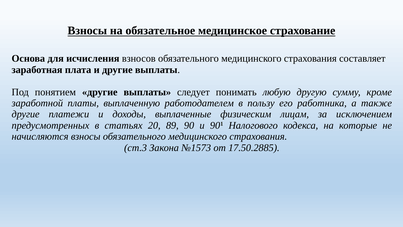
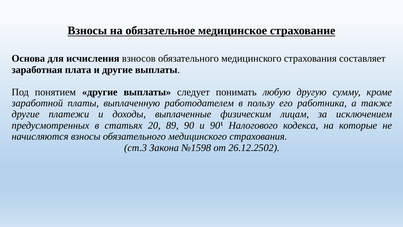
№1573: №1573 -> №1598
17.50.2885: 17.50.2885 -> 26.12.2502
